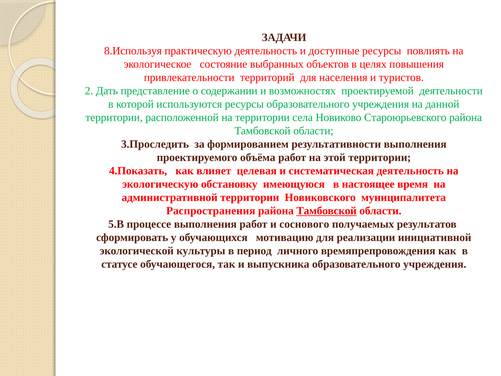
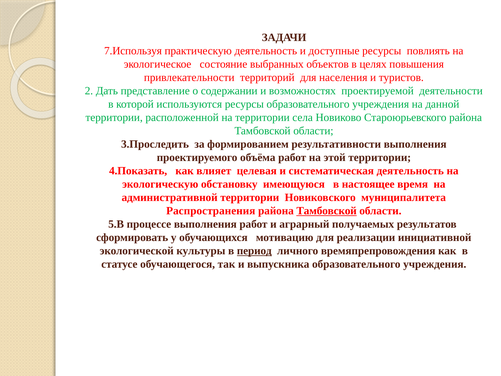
8.Используя: 8.Используя -> 7.Используя
соснового: соснового -> аграрный
период underline: none -> present
